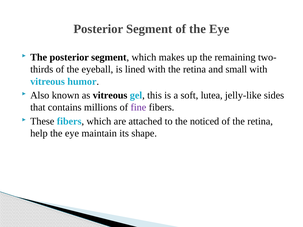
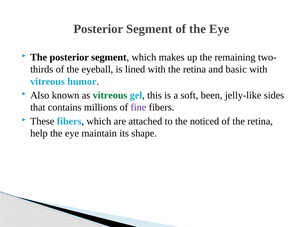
small: small -> basic
vitreous at (110, 95) colour: black -> green
lutea: lutea -> been
